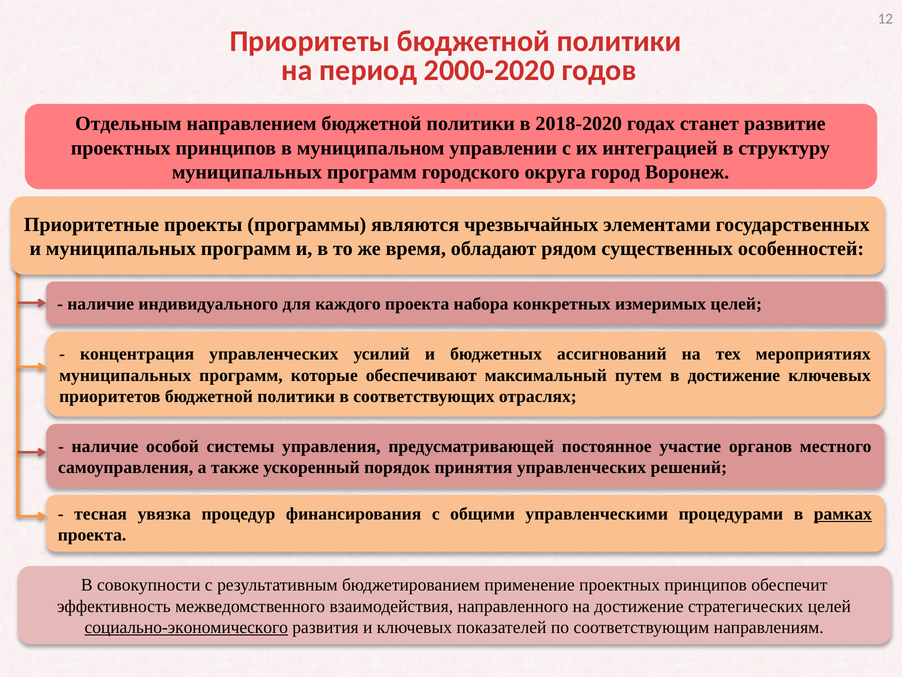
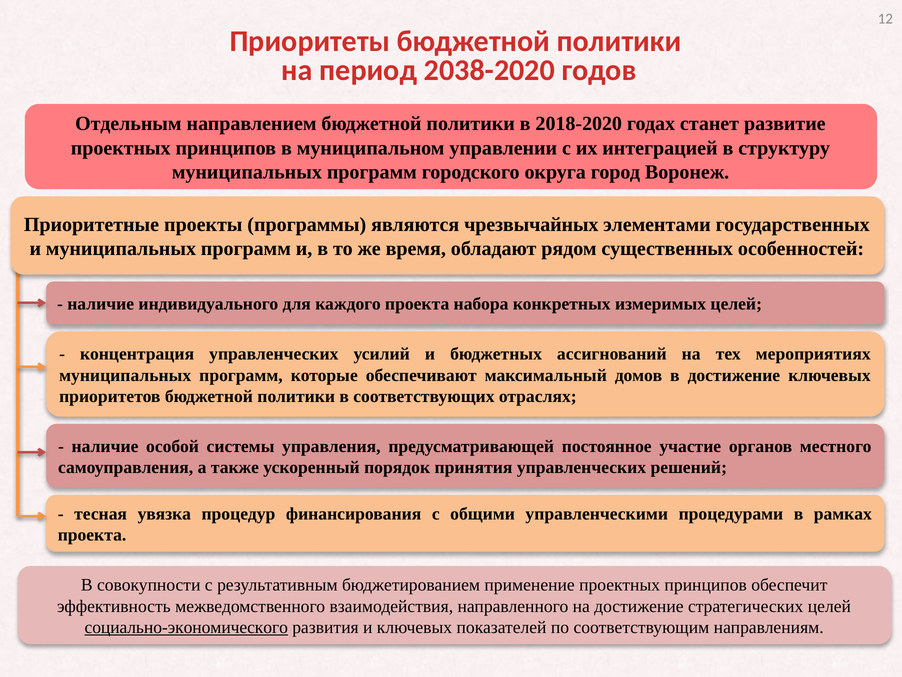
2000-2020: 2000-2020 -> 2038-2020
путем: путем -> домов
рамках underline: present -> none
